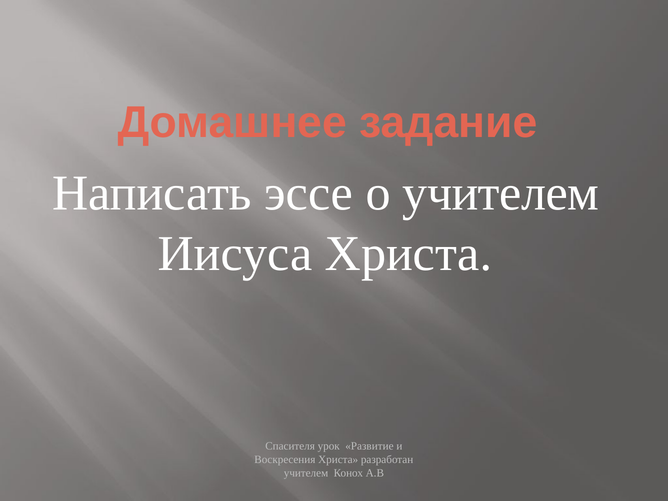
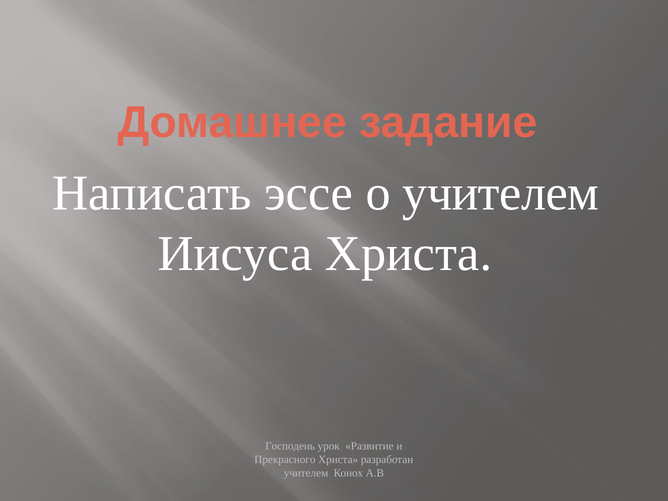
Спасителя: Спасителя -> Господень
Воскресения: Воскресения -> Прекрасного
